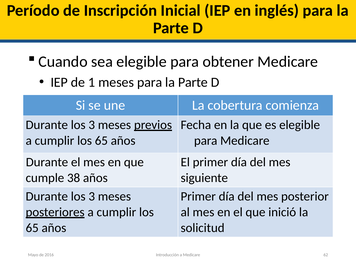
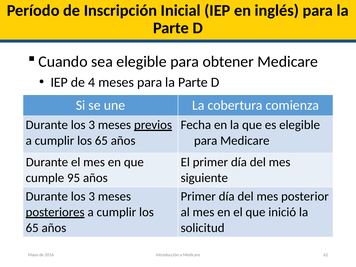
1: 1 -> 4
38: 38 -> 95
